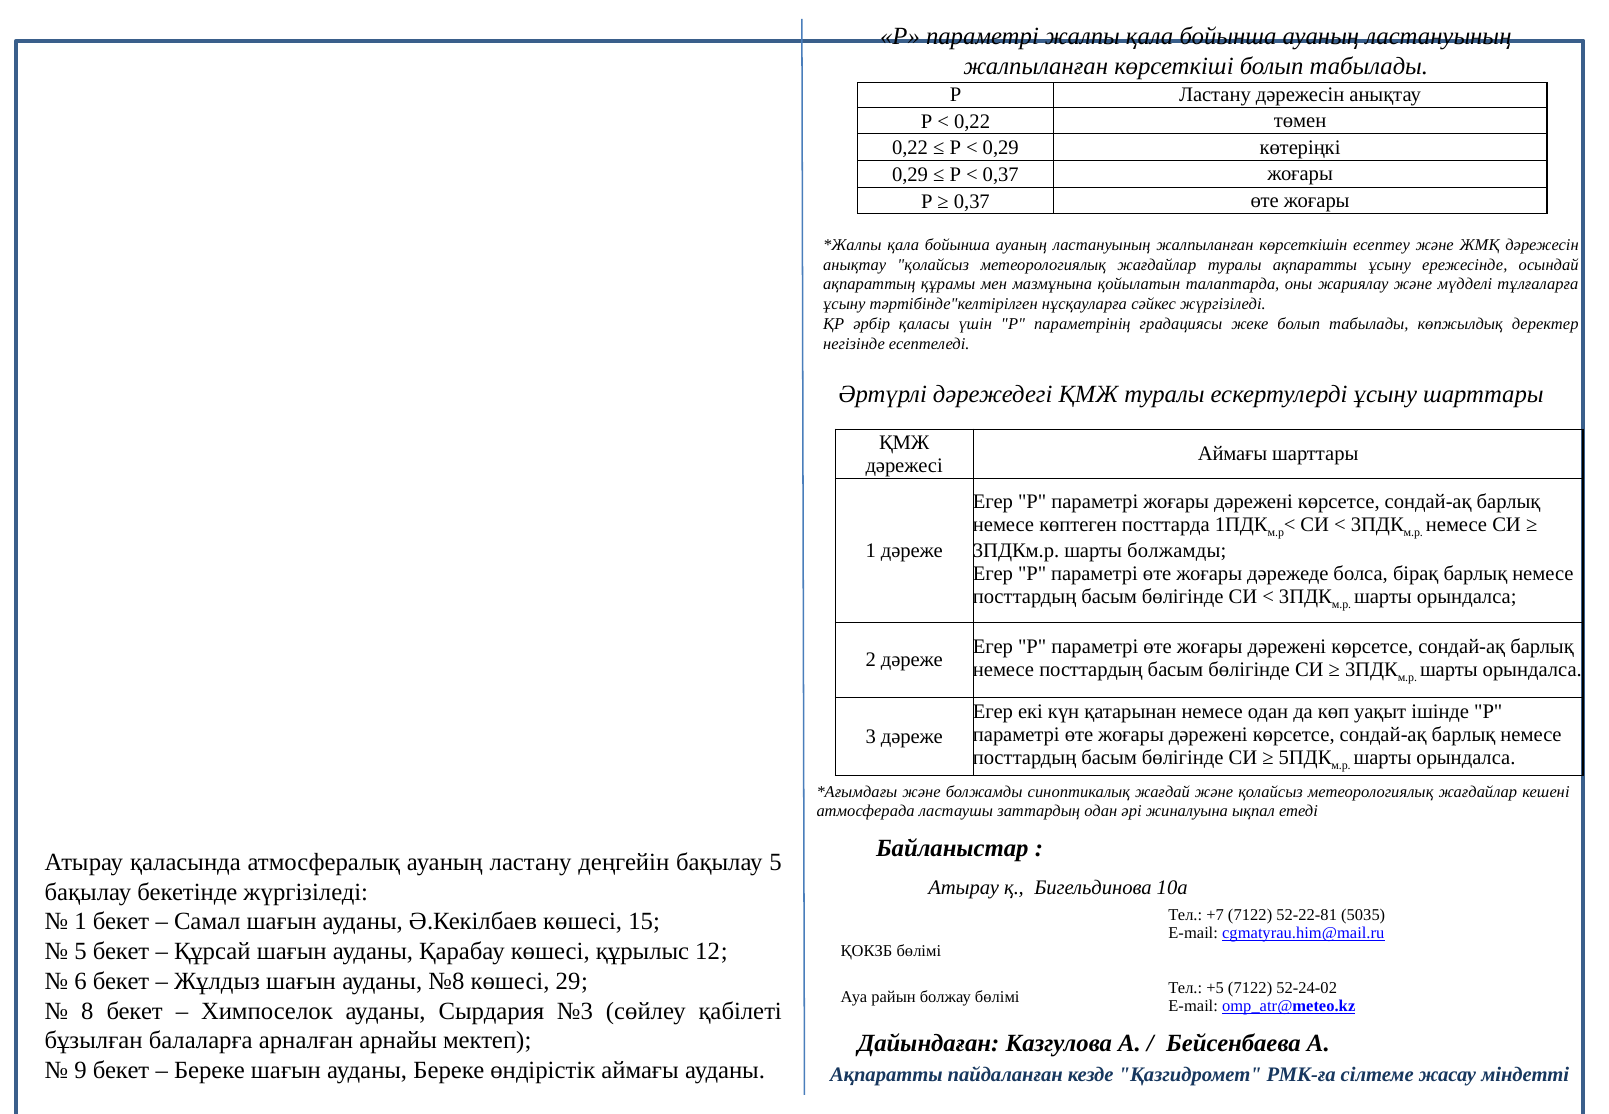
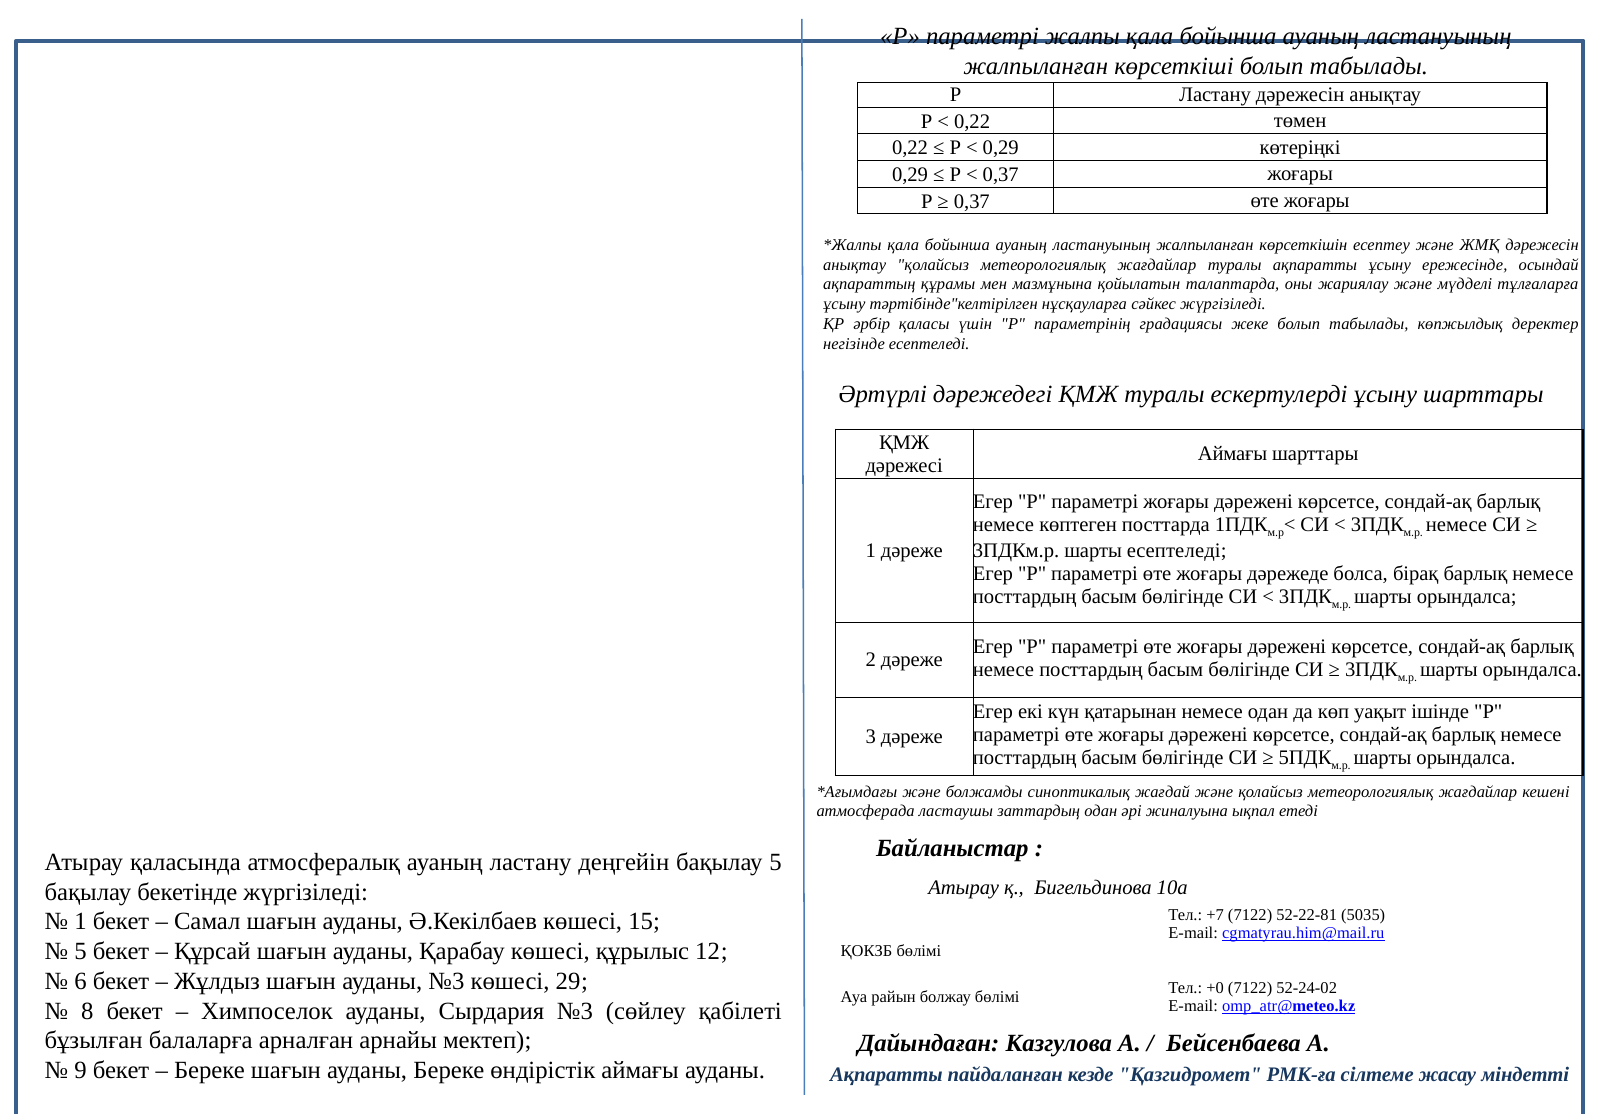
шарты болжамды: болжамды -> есептеледі
ауданы №8: №8 -> №3
+5: +5 -> +0
